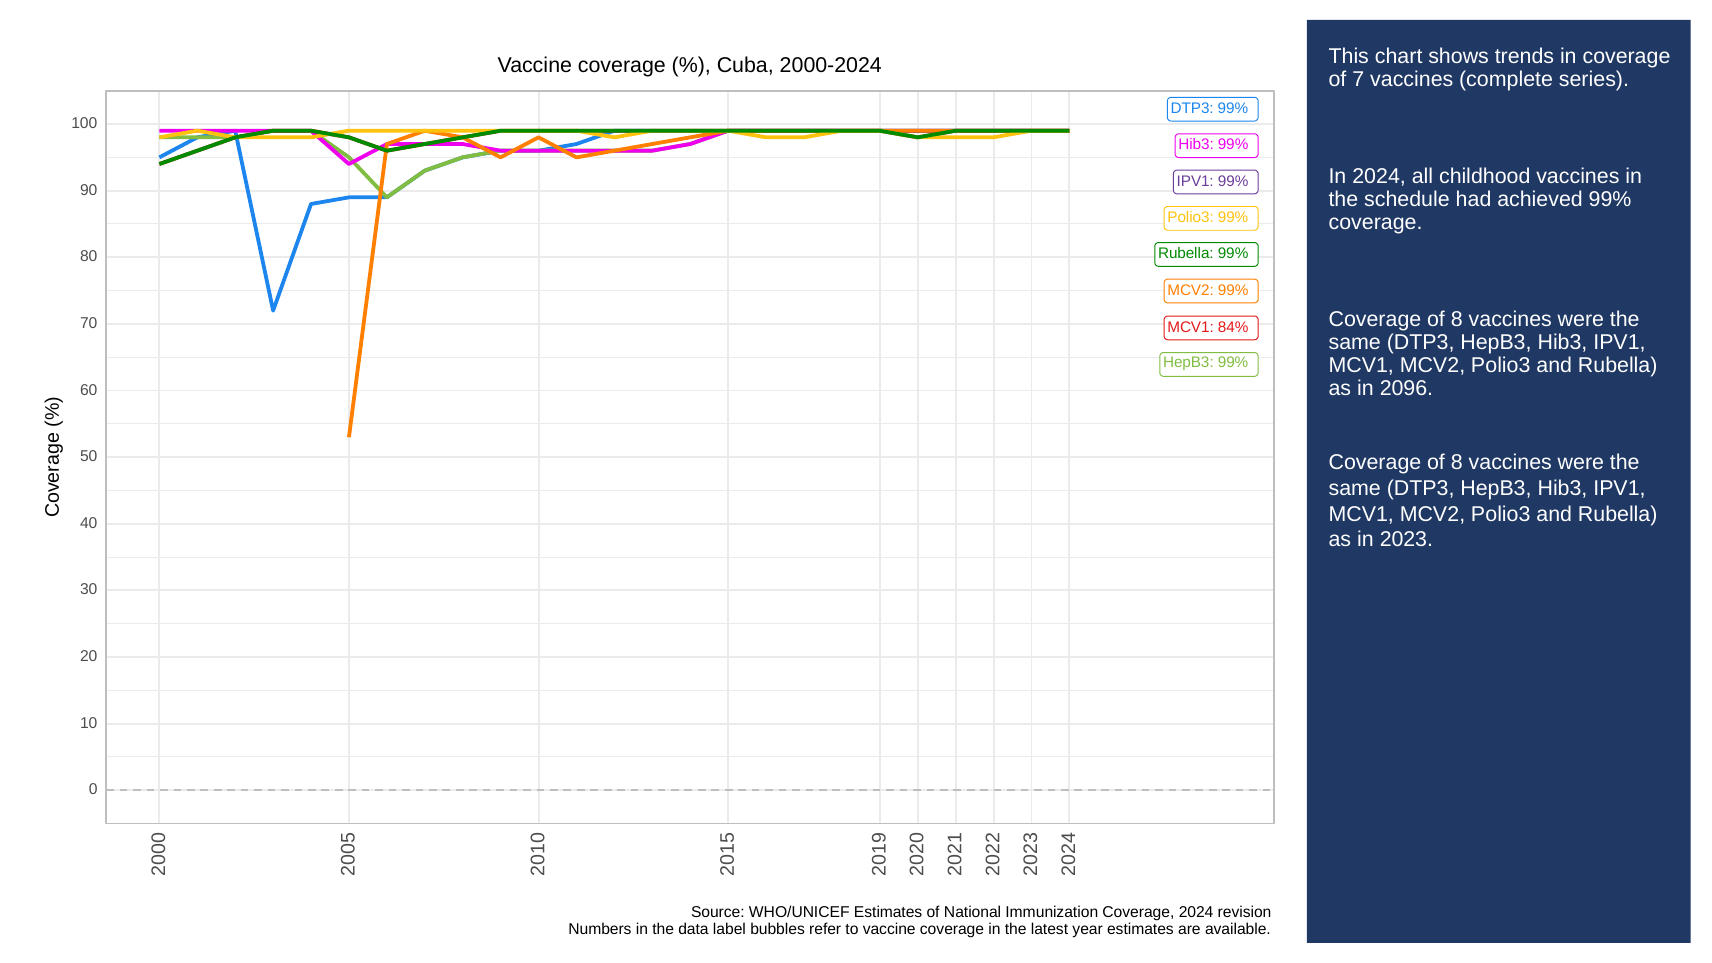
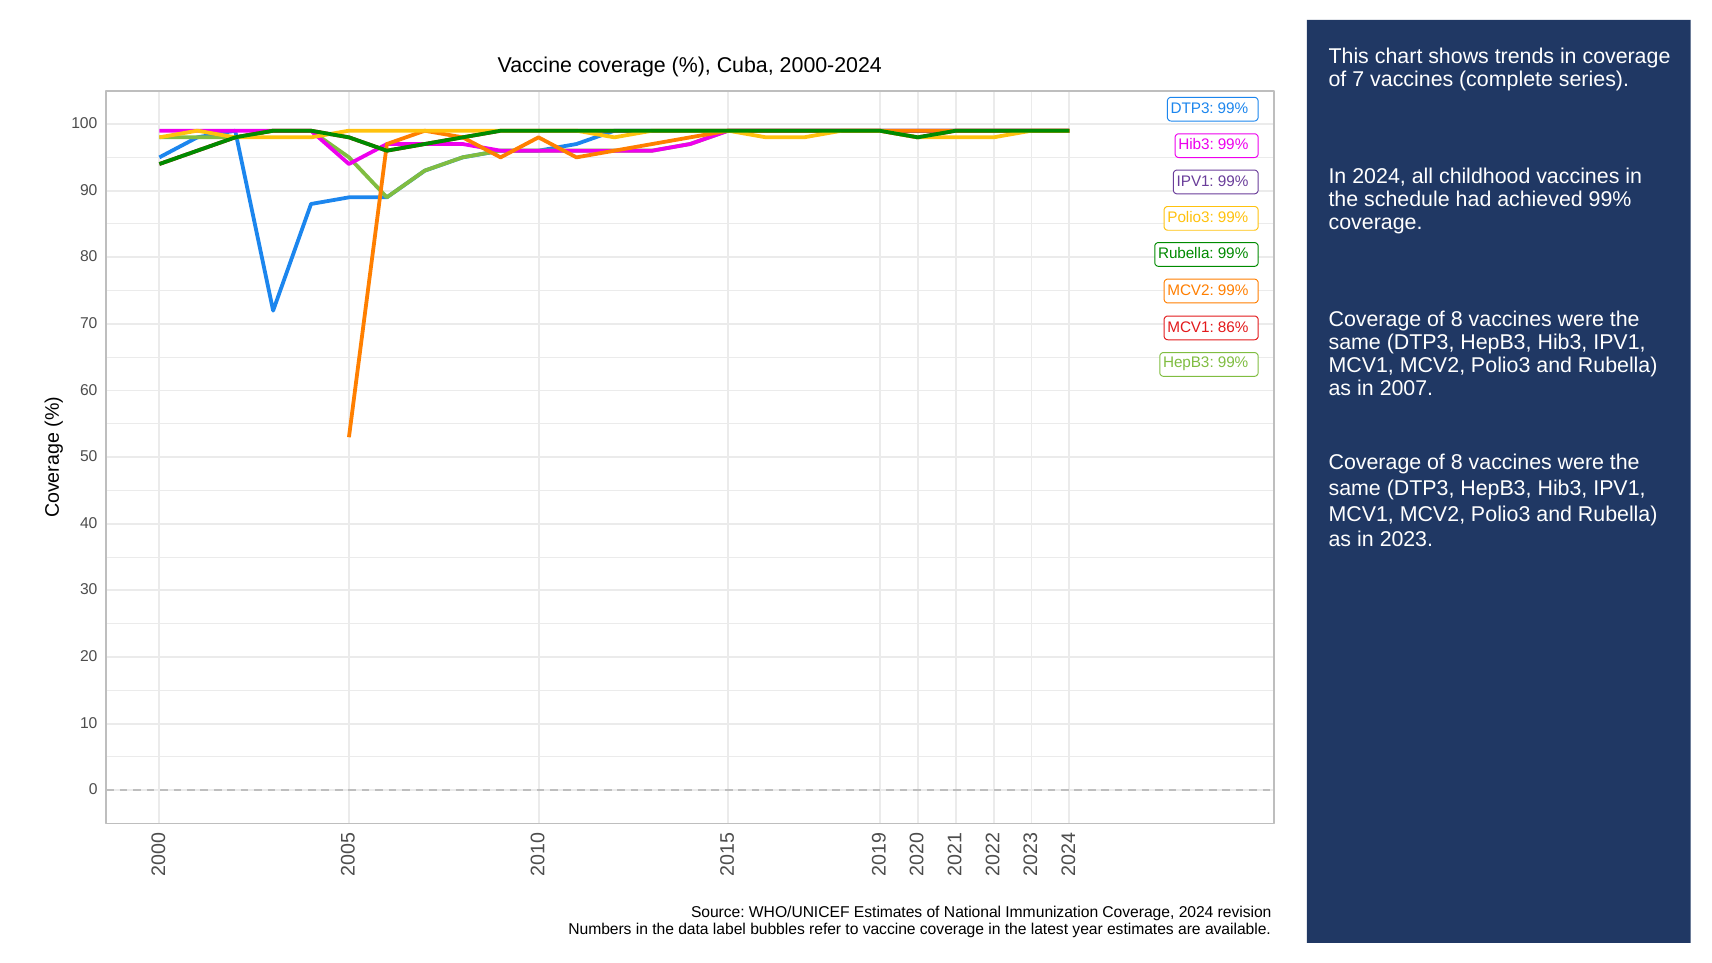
84%: 84% -> 86%
2096: 2096 -> 2007
